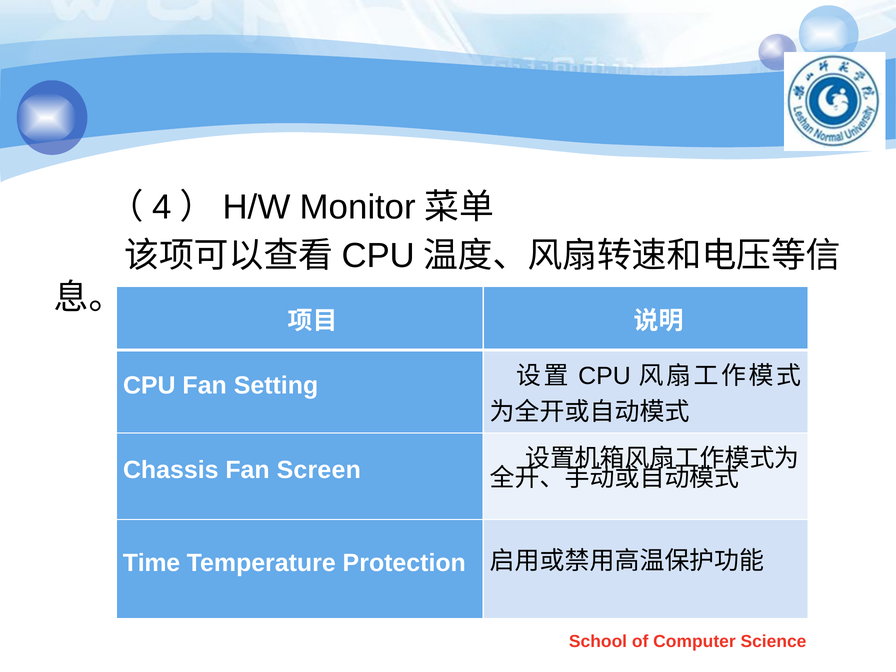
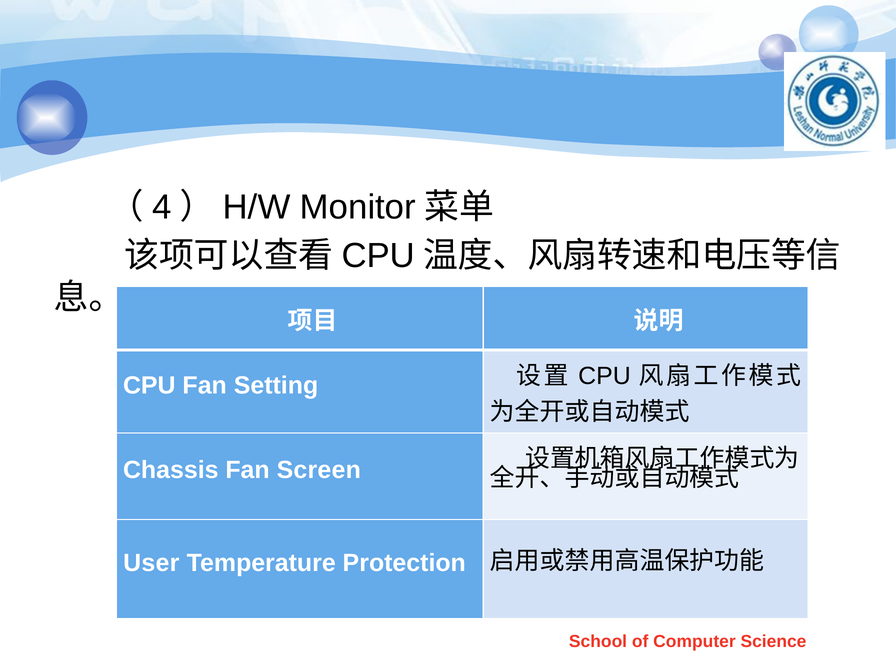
Time: Time -> User
